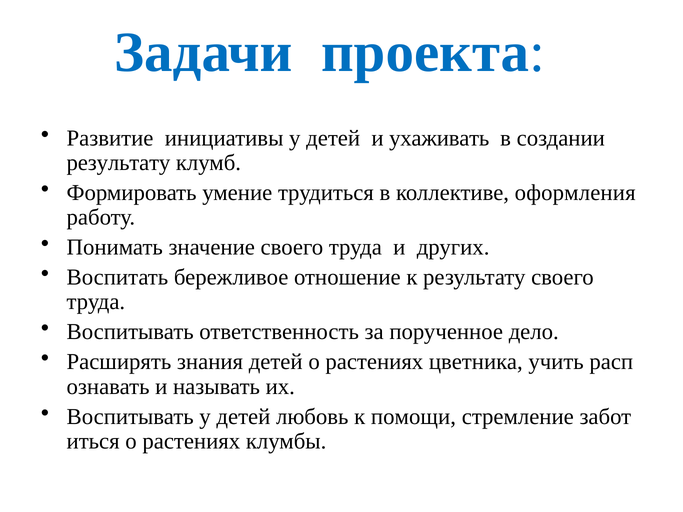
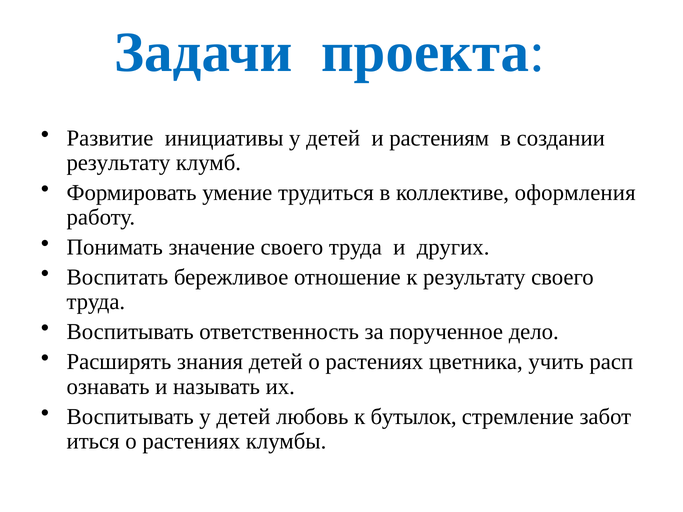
ухаживать: ухаживать -> растениям
помощи: помощи -> бутылок
